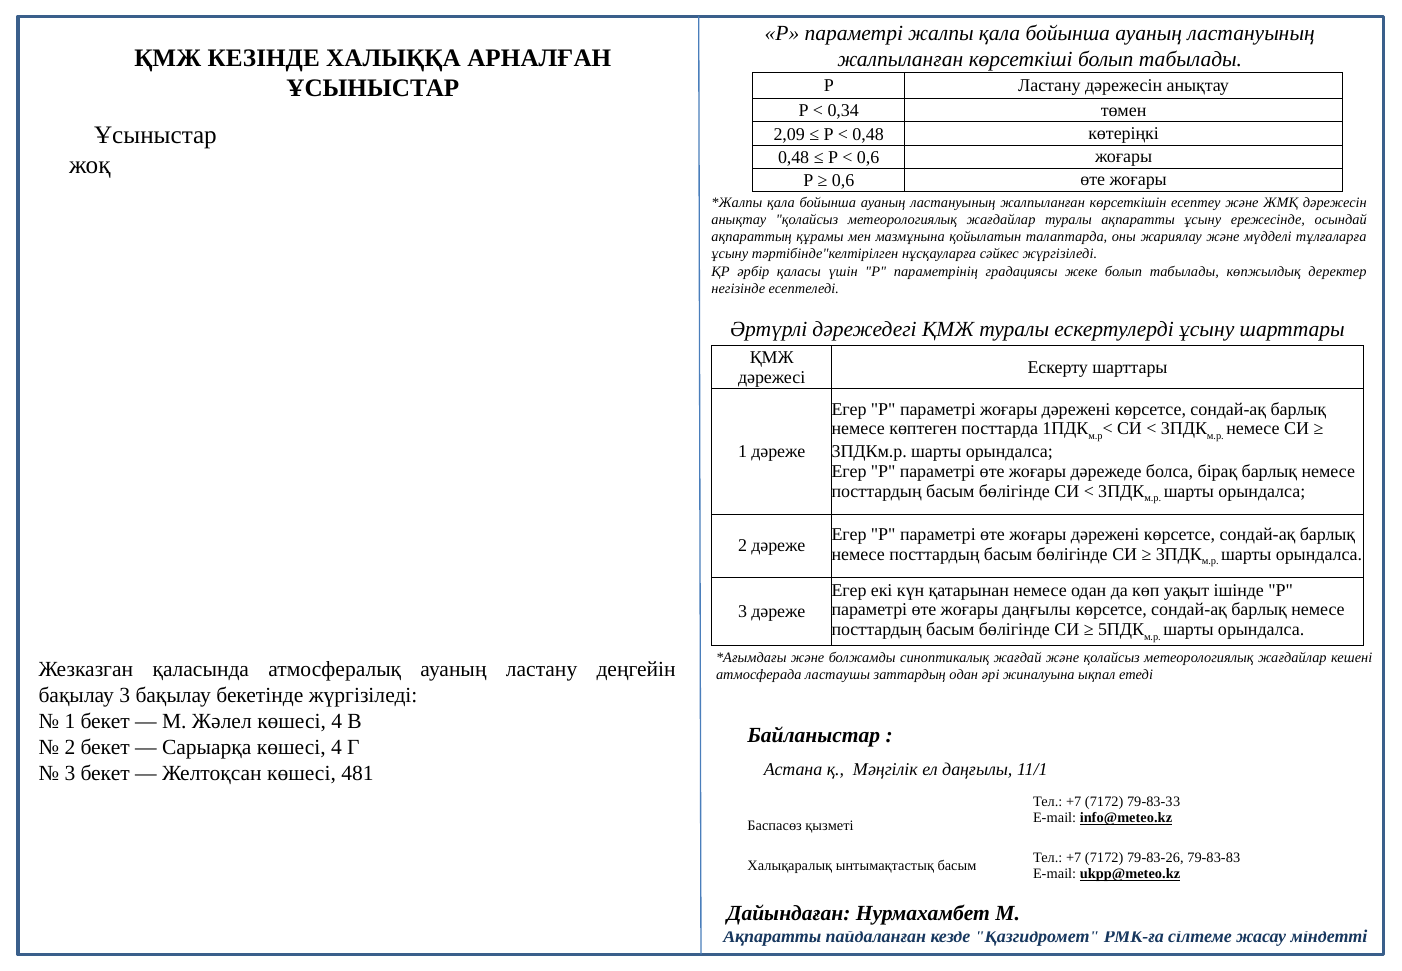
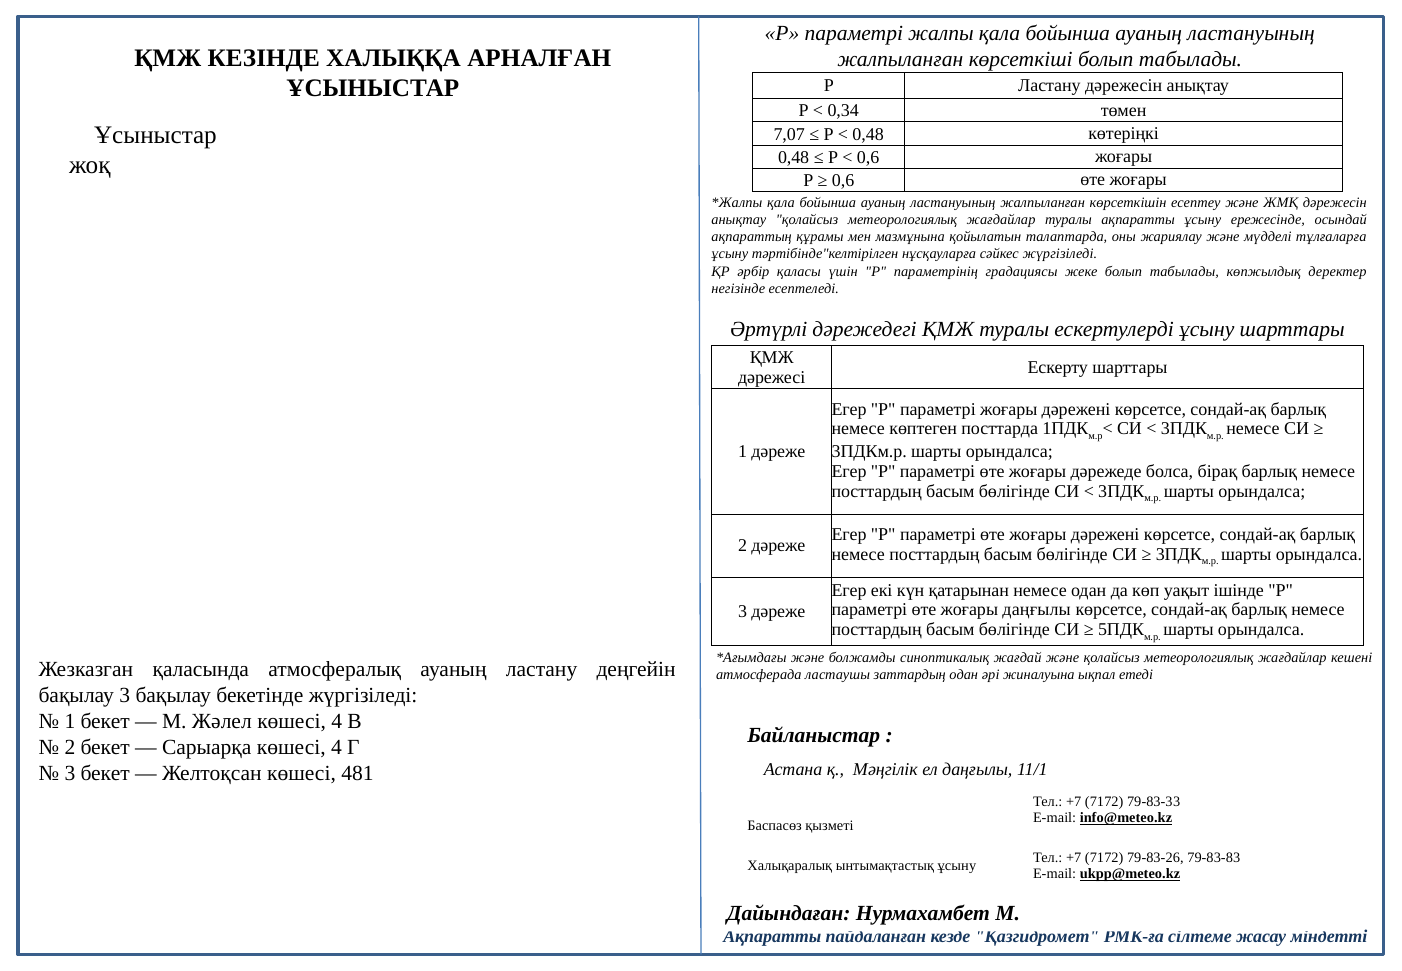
2,09: 2,09 -> 7,07
ынтымақтастық басым: басым -> ұсыну
